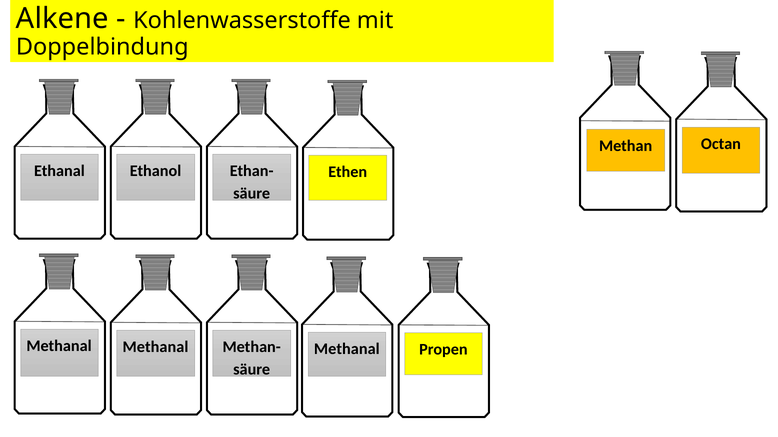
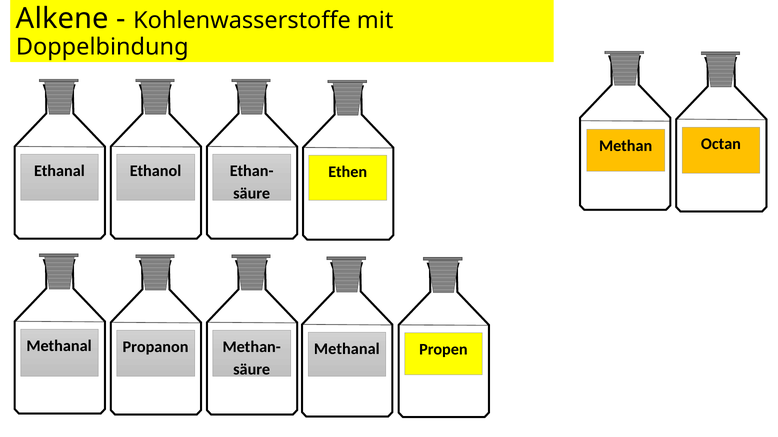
Methanal at (155, 347): Methanal -> Propanon
